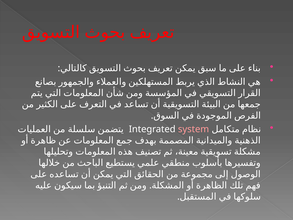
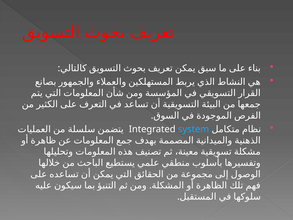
system colour: pink -> light blue
